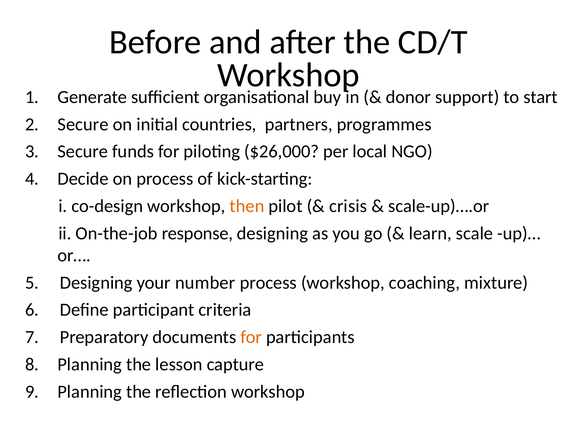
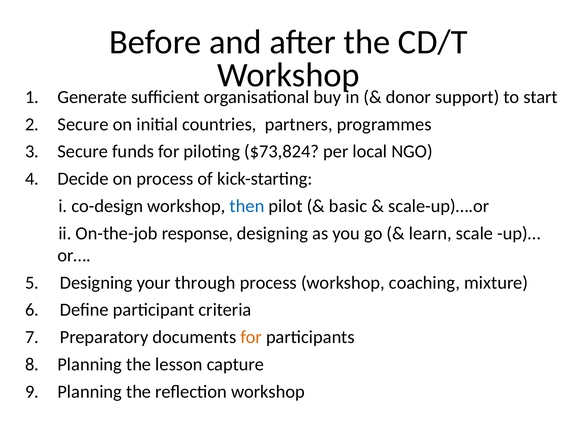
$26,000: $26,000 -> $73,824
then colour: orange -> blue
crisis: crisis -> basic
number: number -> through
